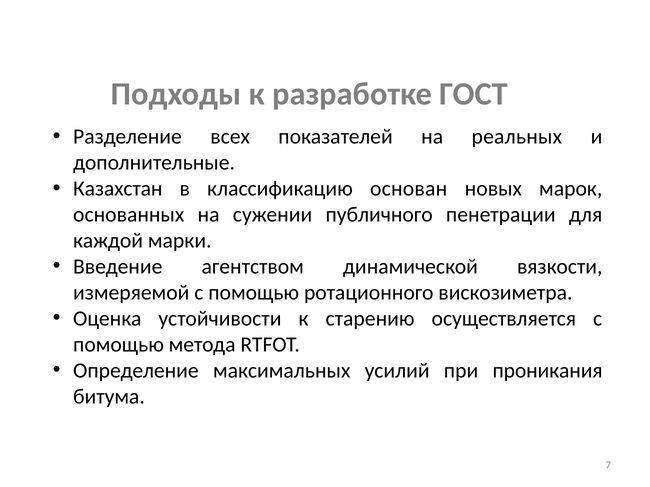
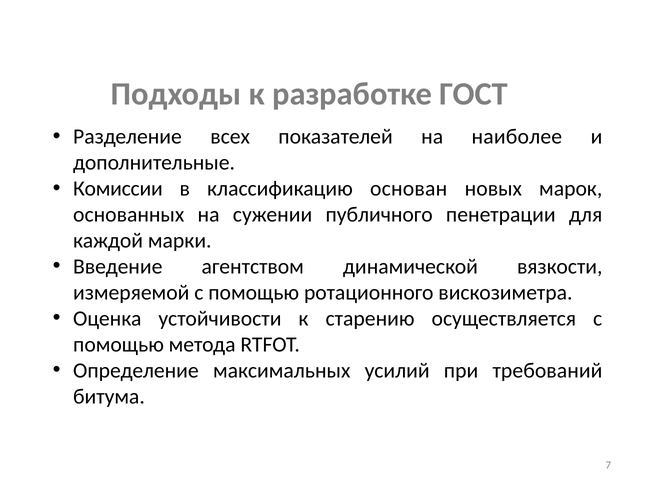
реальных: реальных -> наиболее
Казахстан: Казахстан -> Комиссии
проникания: проникания -> требований
